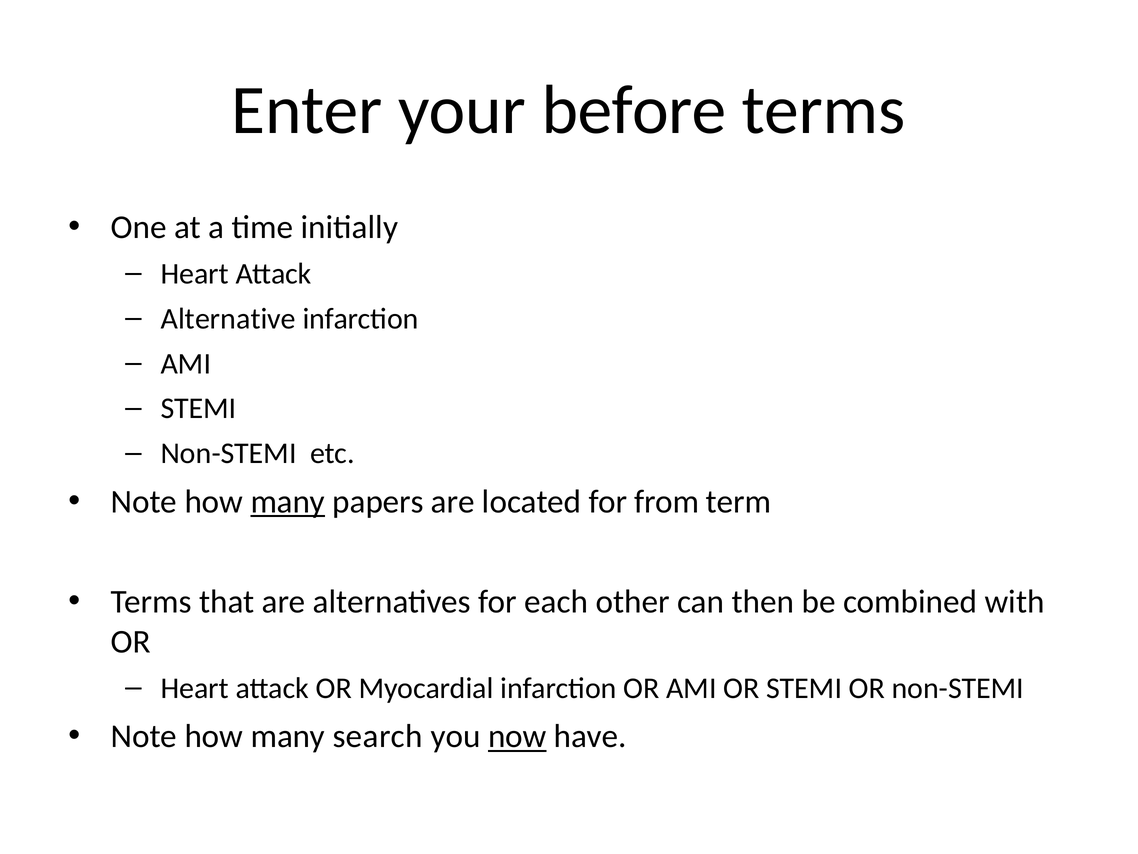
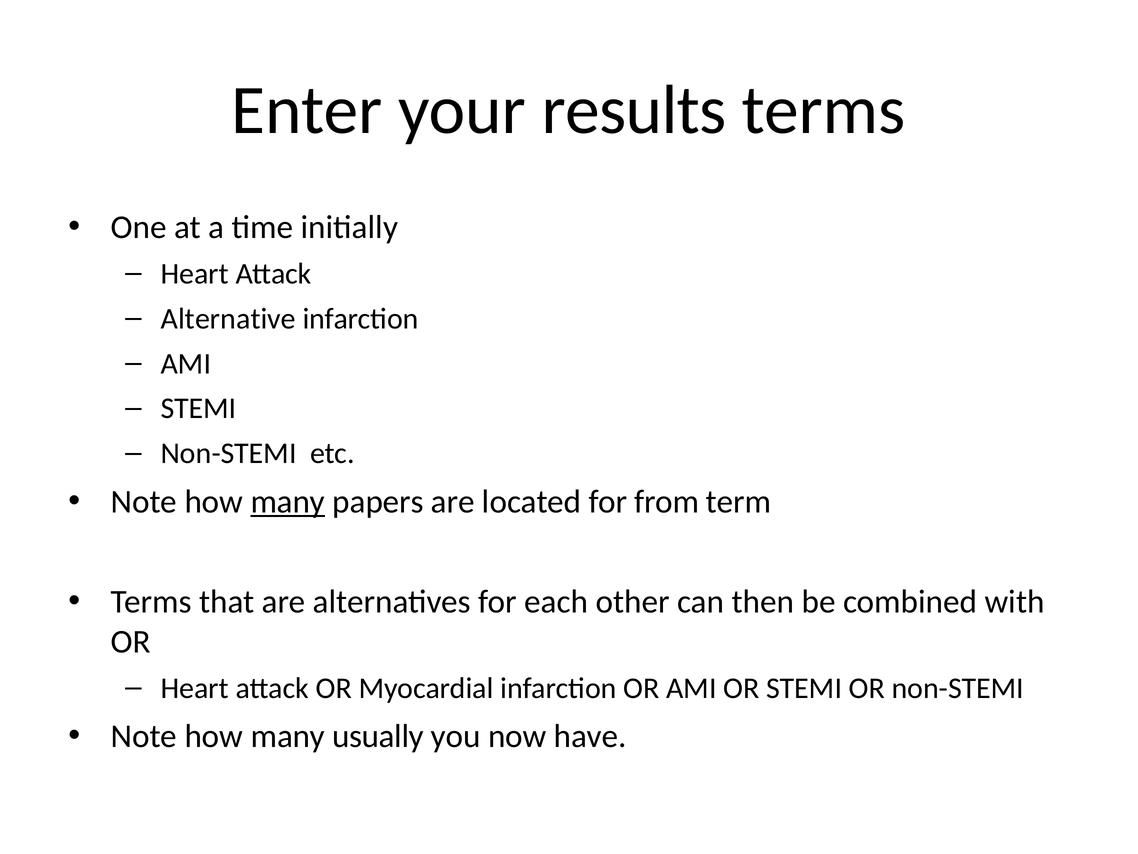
before: before -> results
search: search -> usually
now underline: present -> none
